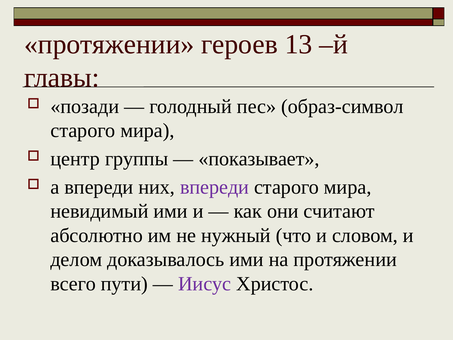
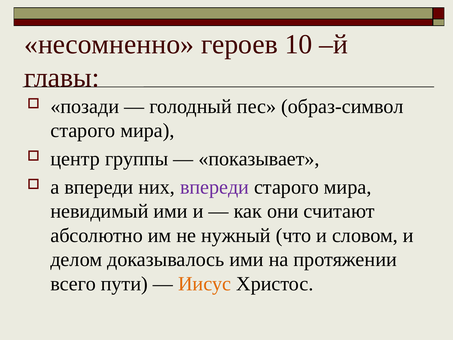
протяжении at (109, 44): протяжении -> несомненно
13: 13 -> 10
Иисус colour: purple -> orange
